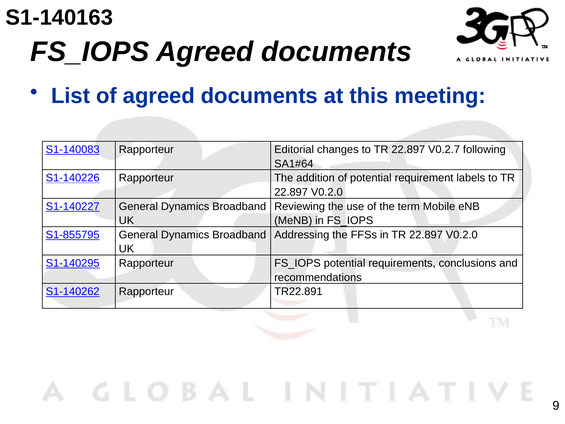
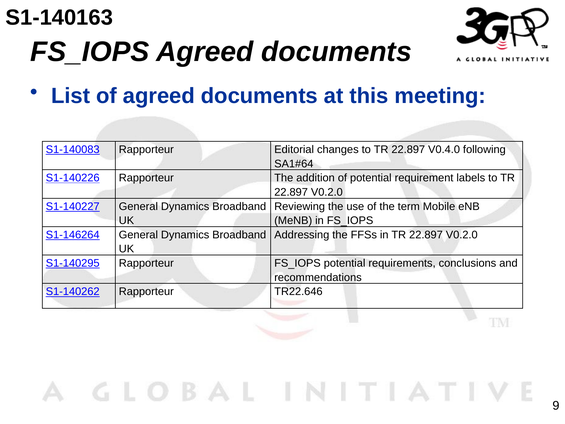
V0.2.7: V0.2.7 -> V0.4.0
S1-855795: S1-855795 -> S1-146264
TR22.891: TR22.891 -> TR22.646
